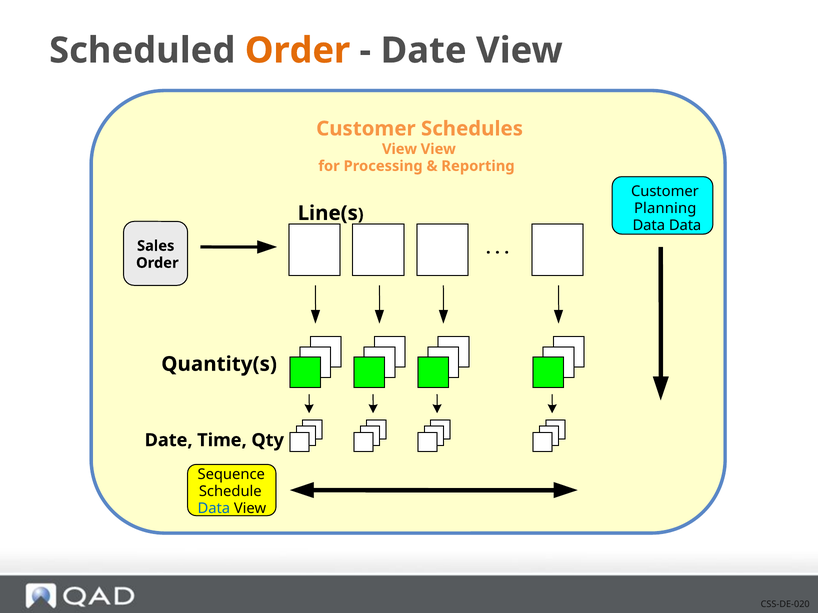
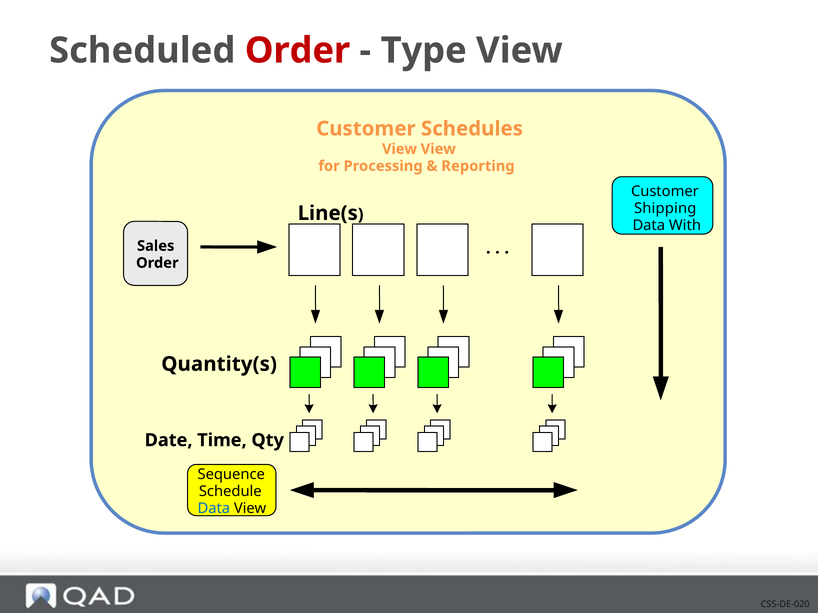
Order at (298, 51) colour: orange -> red
Date at (424, 51): Date -> Type
Planning: Planning -> Shipping
Data Data: Data -> With
